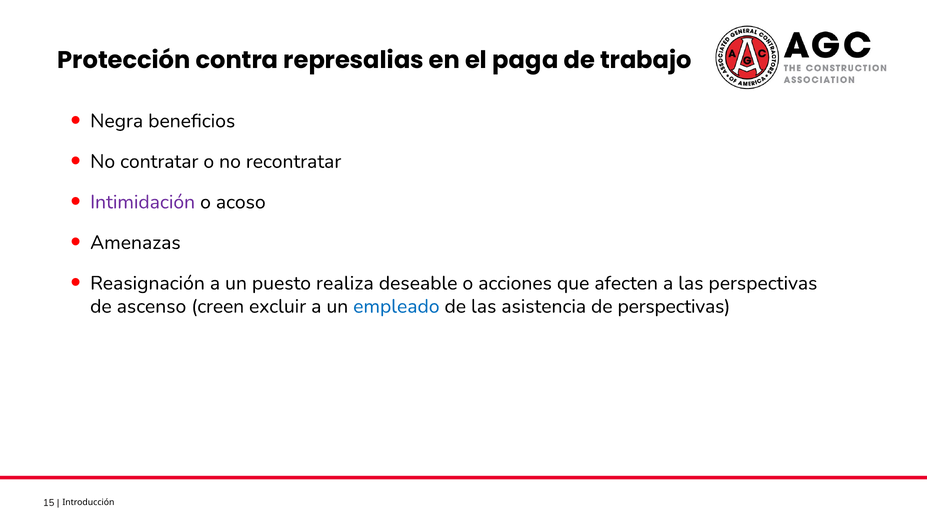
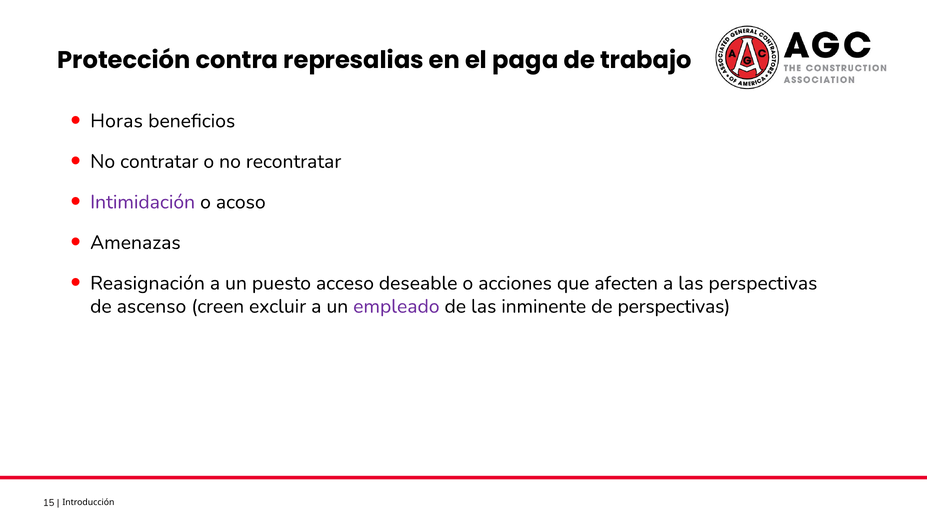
Negra: Negra -> Horas
realiza: realiza -> acceso
empleado colour: blue -> purple
asistencia: asistencia -> inminente
